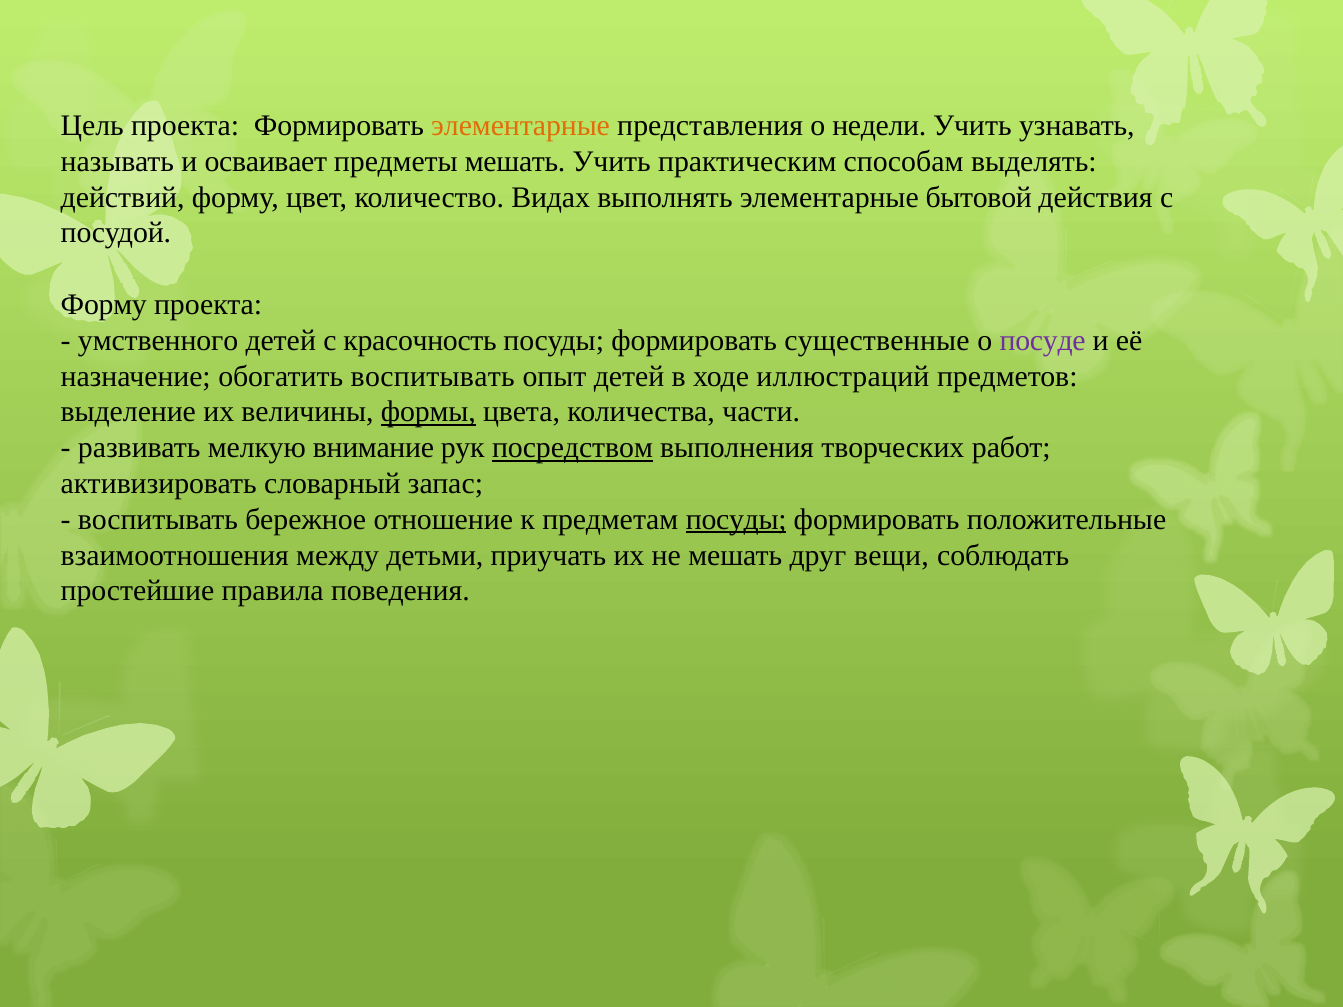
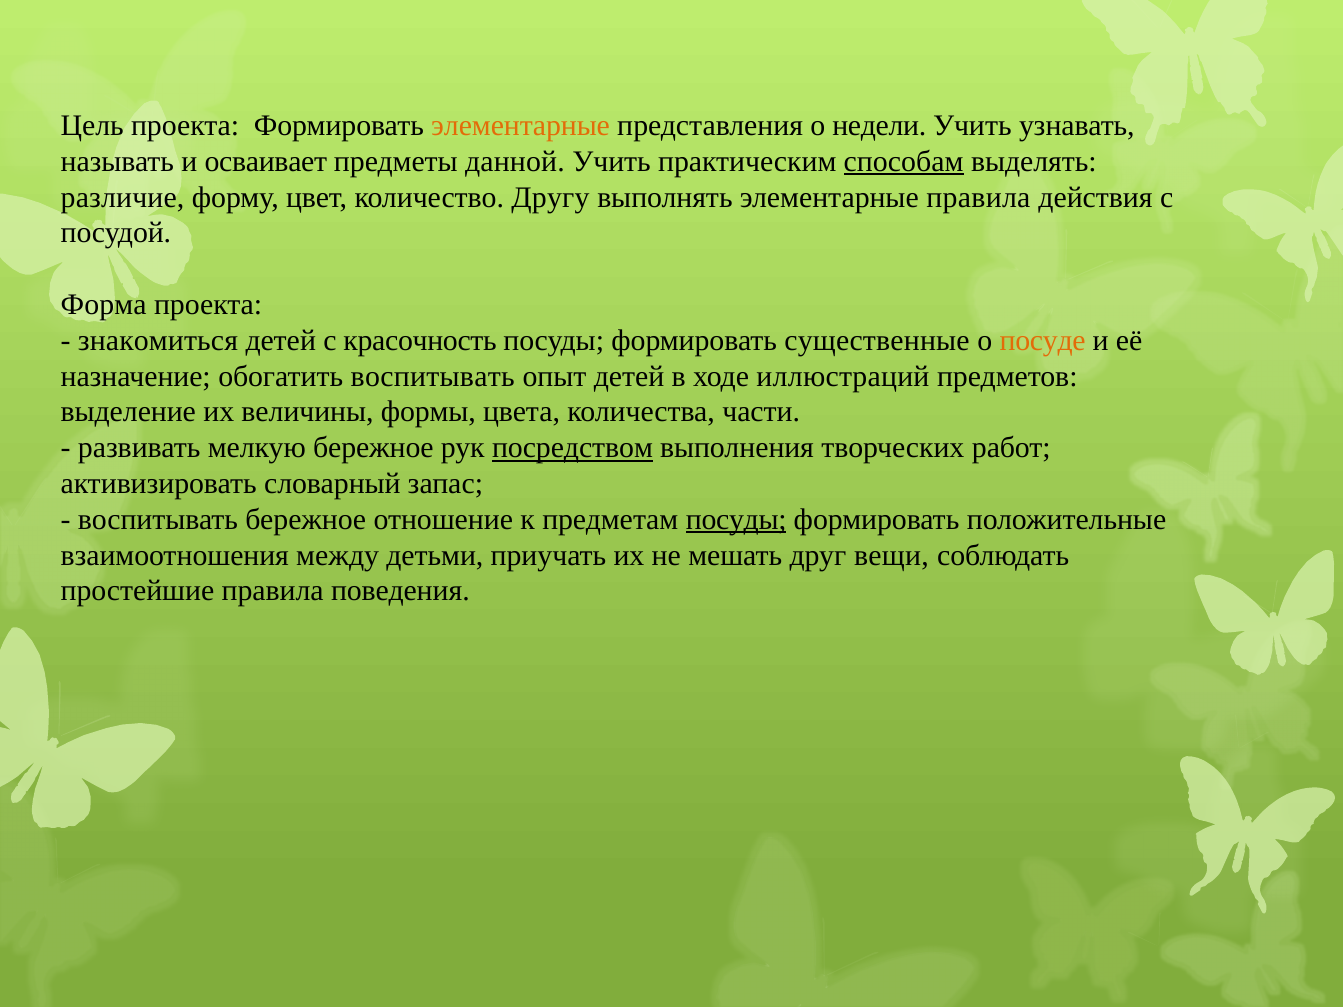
предметы мешать: мешать -> данной
способам underline: none -> present
действий: действий -> различие
Видах: Видах -> Другу
элементарные бытовой: бытовой -> правила
Форму at (104, 305): Форму -> Форма
умственного: умственного -> знакомиться
посуде colour: purple -> orange
формы underline: present -> none
мелкую внимание: внимание -> бережное
